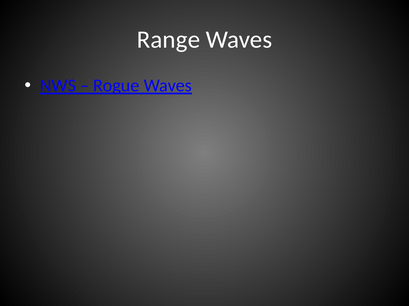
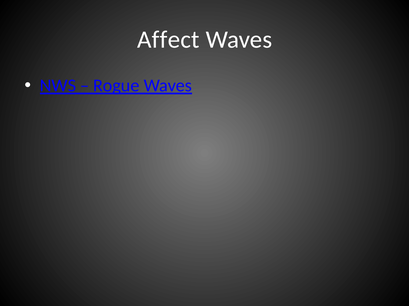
Range: Range -> Affect
